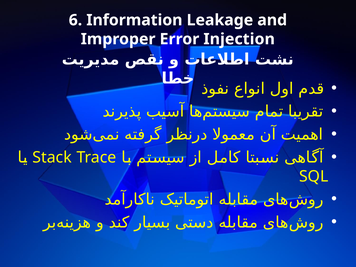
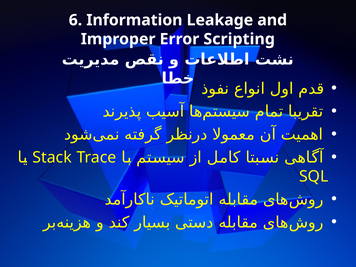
Injection: Injection -> Scripting
